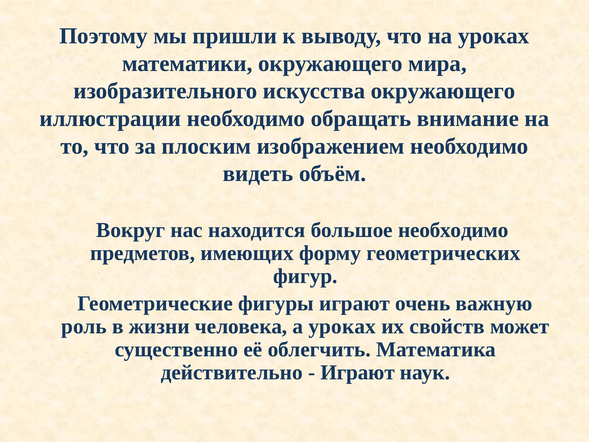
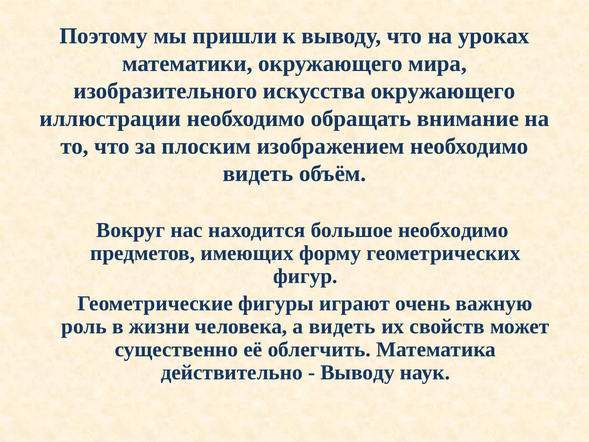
а уроках: уроках -> видеть
Играют at (358, 372): Играют -> Выводу
